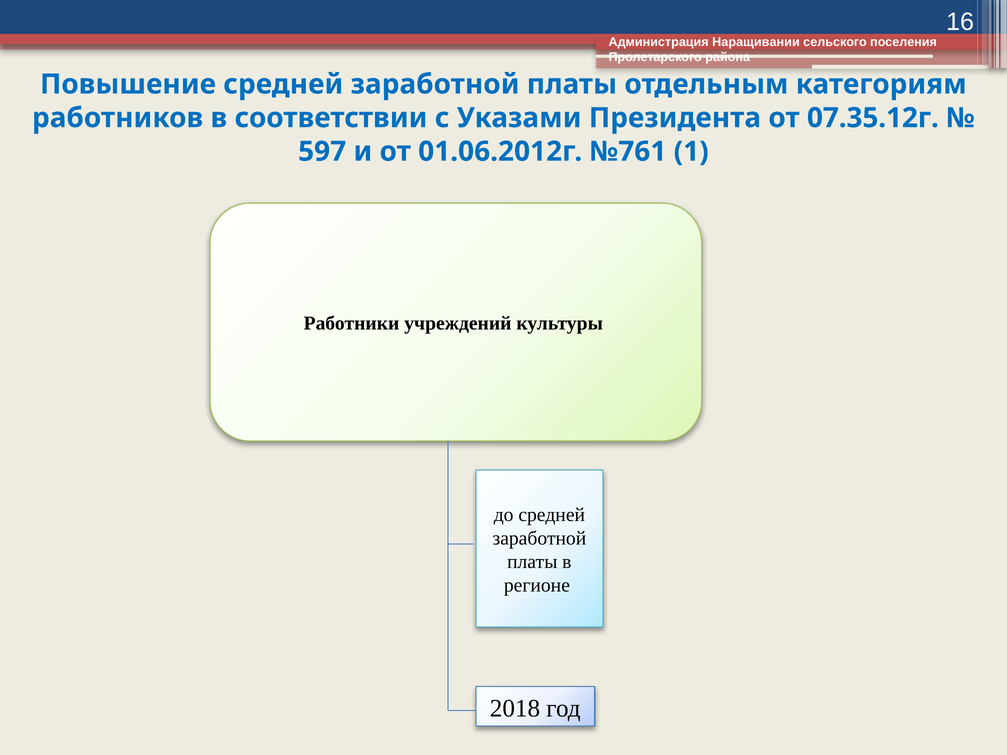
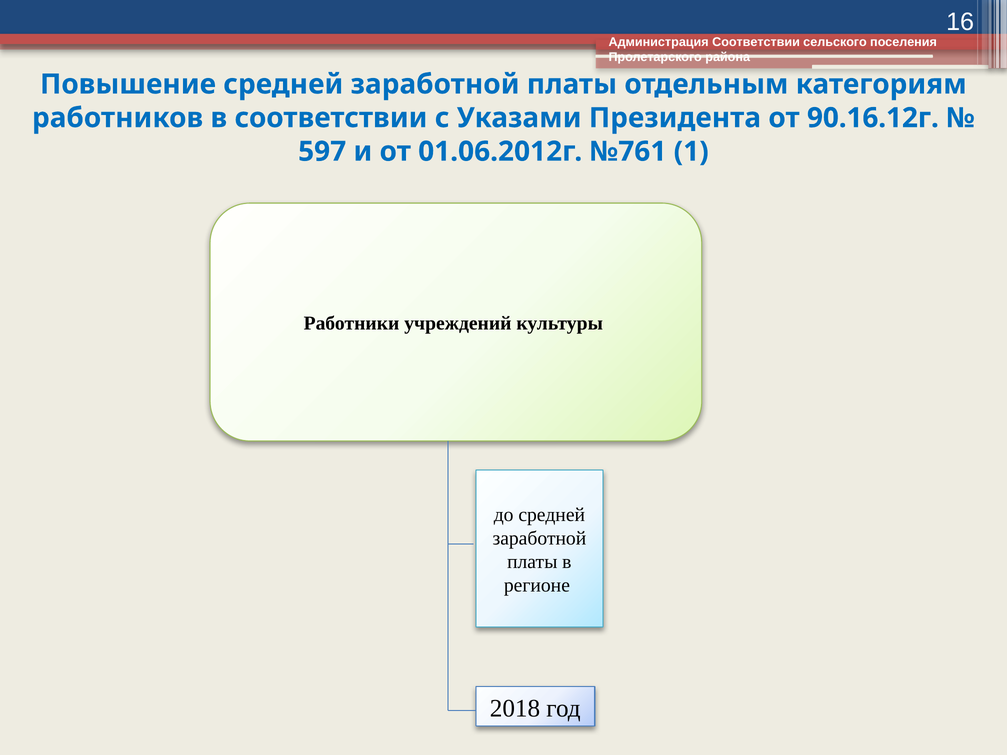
Администрация Наращивании: Наращивании -> Соответствии
07.35.12г: 07.35.12г -> 90.16.12г
